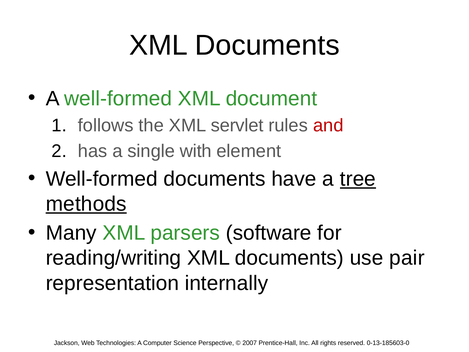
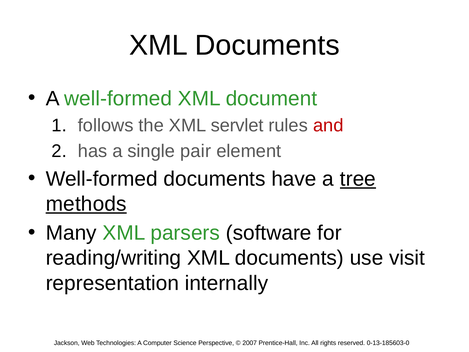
with: with -> pair
pair: pair -> visit
